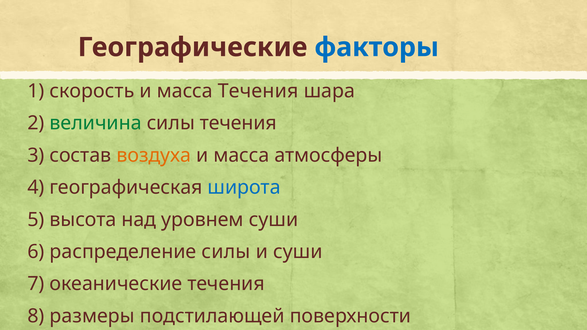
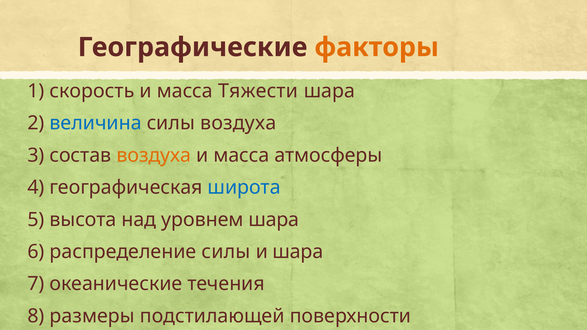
факторы colour: blue -> orange
масса Течения: Течения -> Тяжести
величина colour: green -> blue
силы течения: течения -> воздуха
уровнем суши: суши -> шара
и суши: суши -> шара
